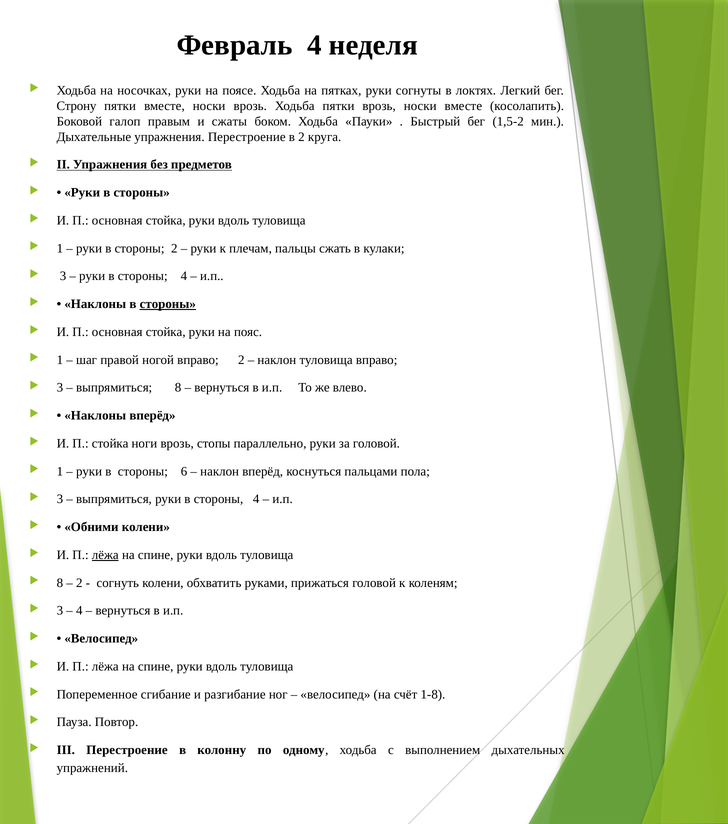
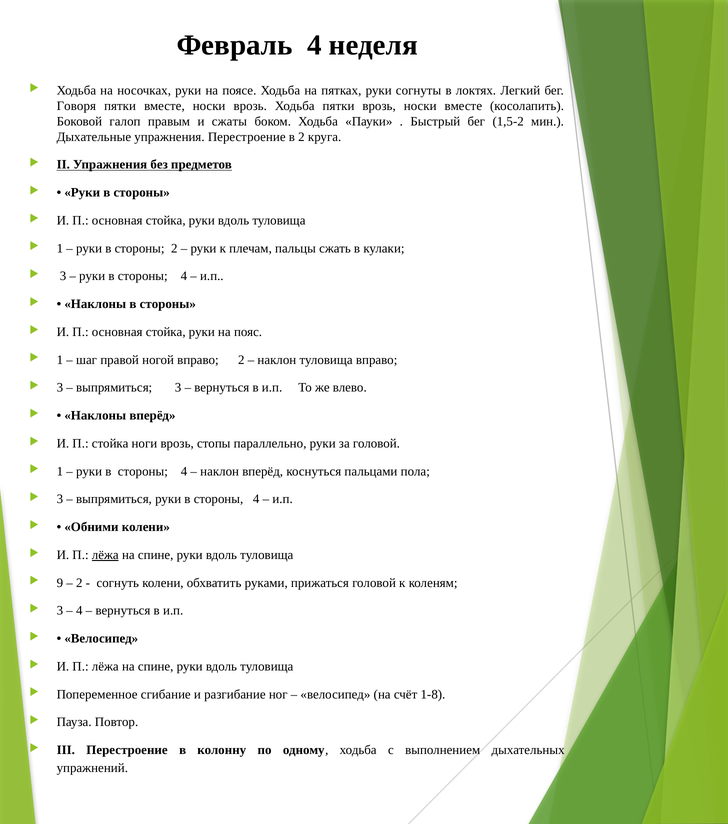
Строну: Строну -> Говоря
стороны at (168, 304) underline: present -> none
выпрямиться 8: 8 -> 3
6 at (184, 471): 6 -> 4
8 at (60, 583): 8 -> 9
